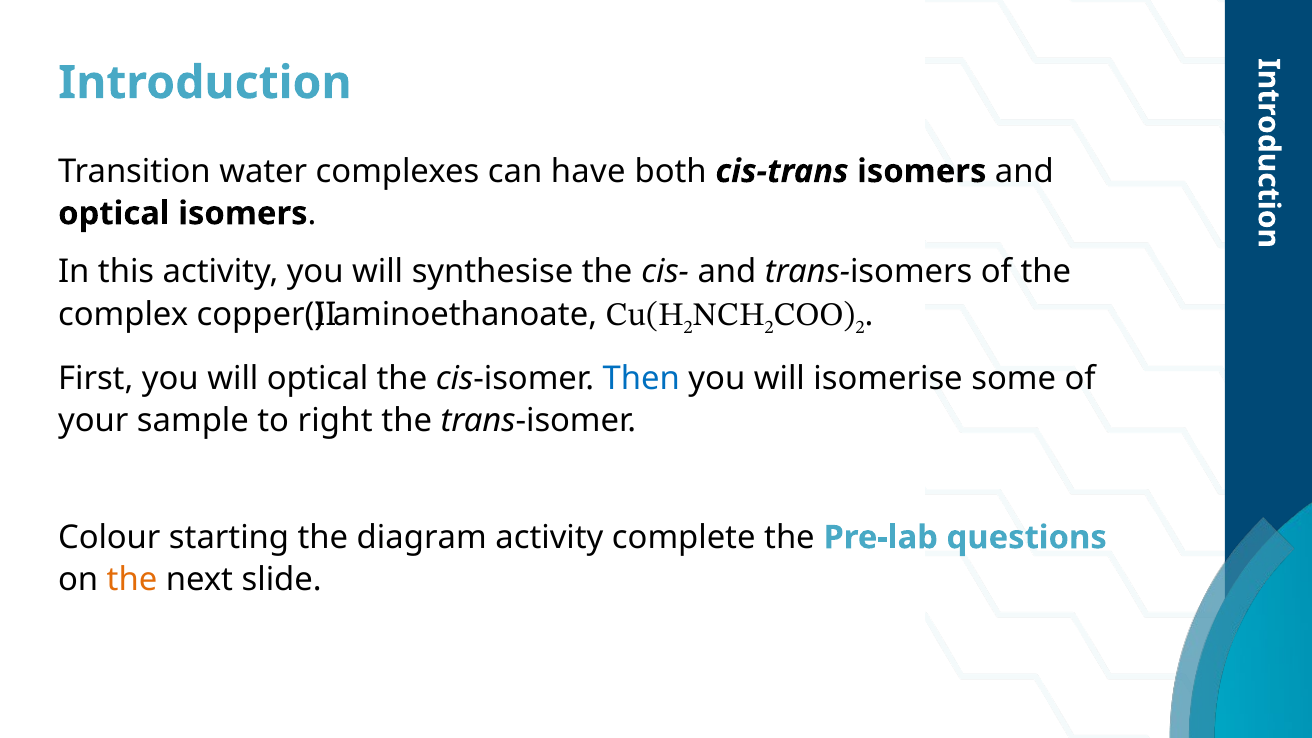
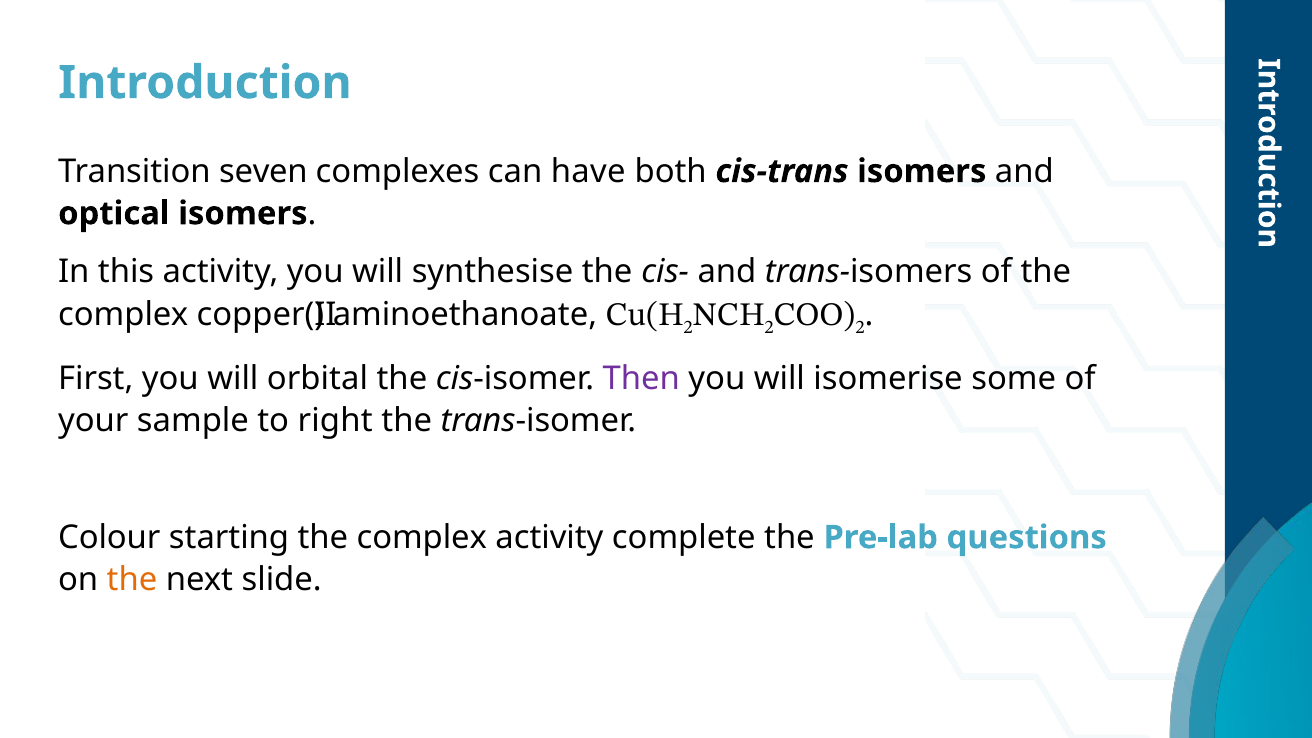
water: water -> seven
will optical: optical -> orbital
Then colour: blue -> purple
starting the diagram: diagram -> complex
